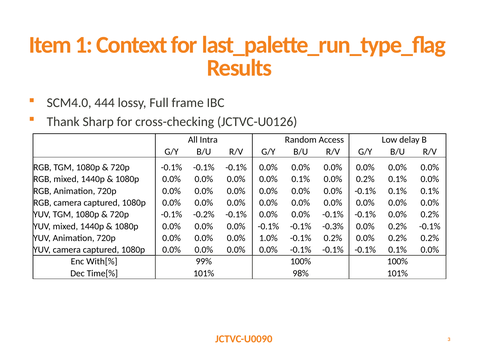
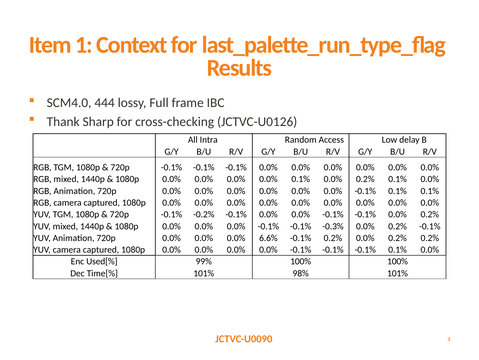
1.0%: 1.0% -> 6.6%
With[%: With[% -> Used[%
